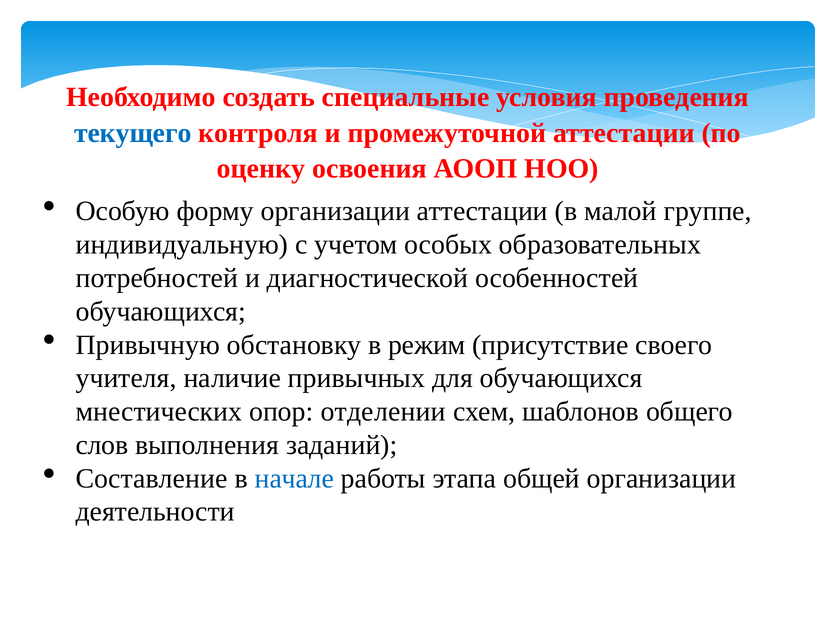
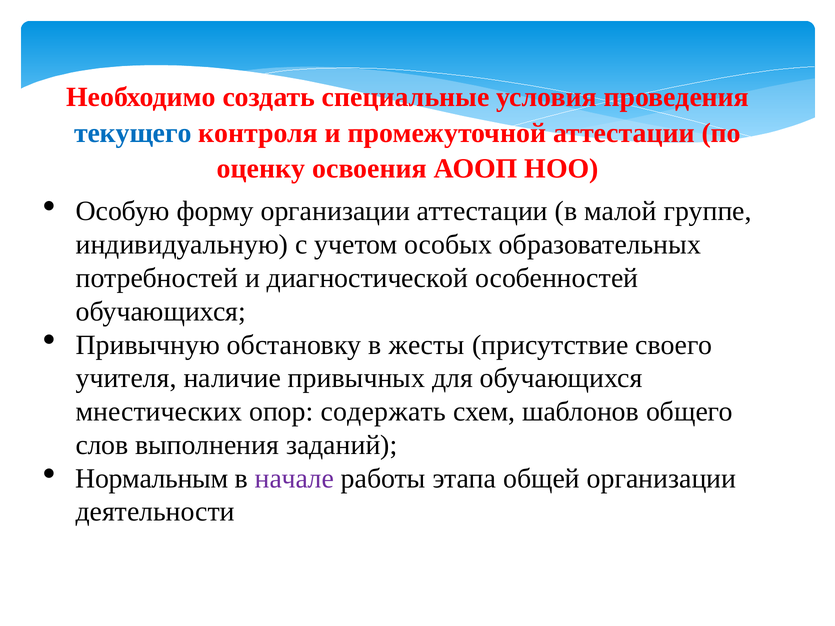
режим: режим -> жесты
отделении: отделении -> содержать
Составление: Составление -> Нормальным
начале colour: blue -> purple
